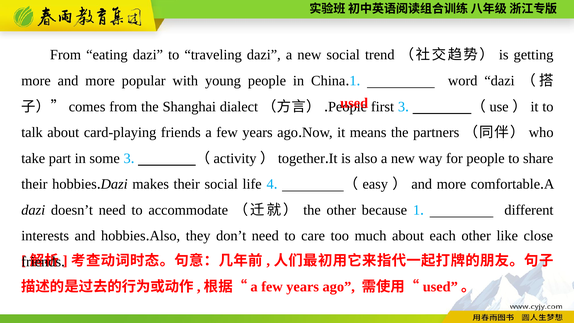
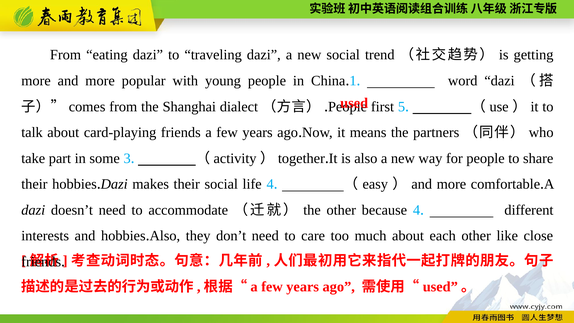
first 3: 3 -> 5
because 1: 1 -> 4
